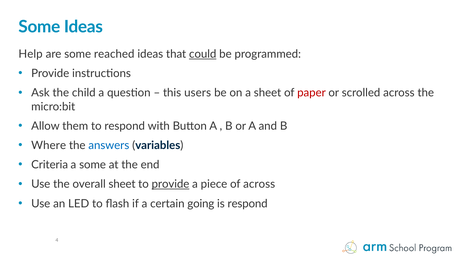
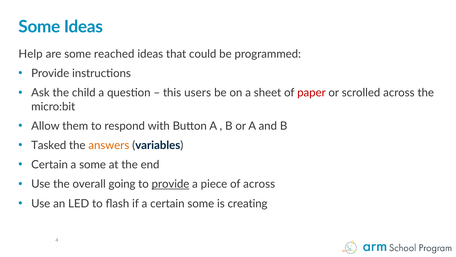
could underline: present -> none
Where: Where -> Tasked
answers colour: blue -> orange
Criteria at (50, 164): Criteria -> Certain
overall sheet: sheet -> going
certain going: going -> some
is respond: respond -> creating
